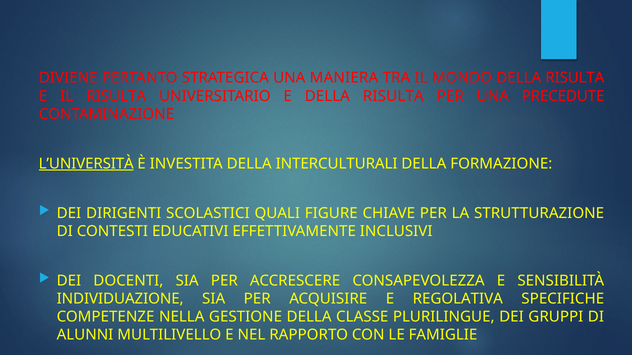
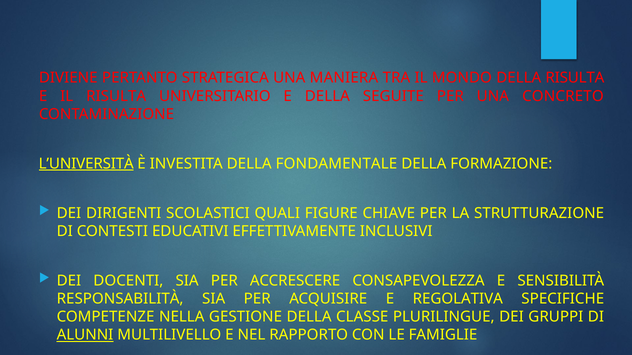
E DELLA RISULTA: RISULTA -> SEGUITE
PRECEDUTE: PRECEDUTE -> CONCRETO
INTERCULTURALI: INTERCULTURALI -> FONDAMENTALE
INDIVIDUAZIONE: INDIVIDUAZIONE -> RESPONSABILITÀ
ALUNNI underline: none -> present
